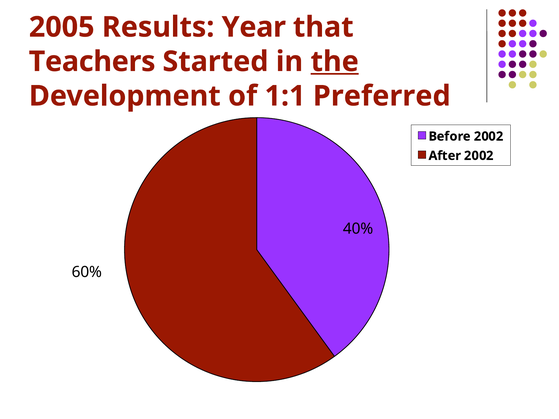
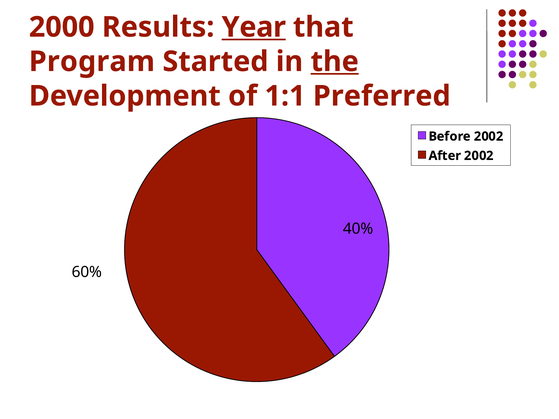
2005: 2005 -> 2000
Year underline: none -> present
Teachers: Teachers -> Program
